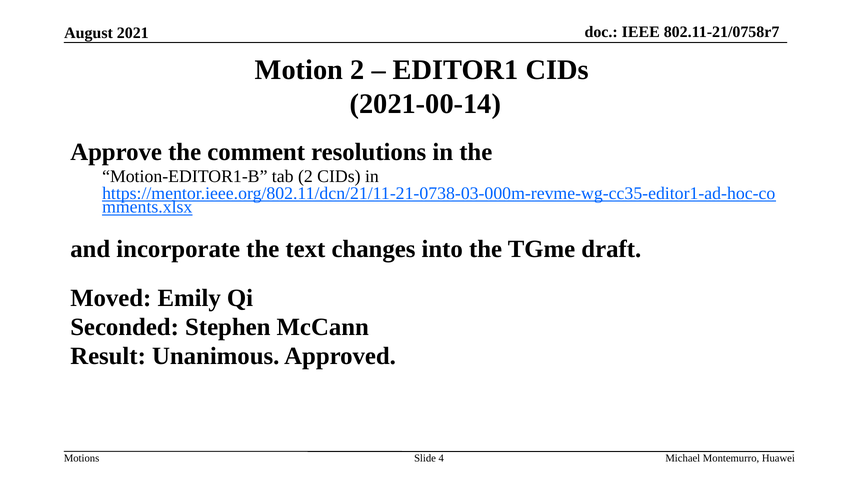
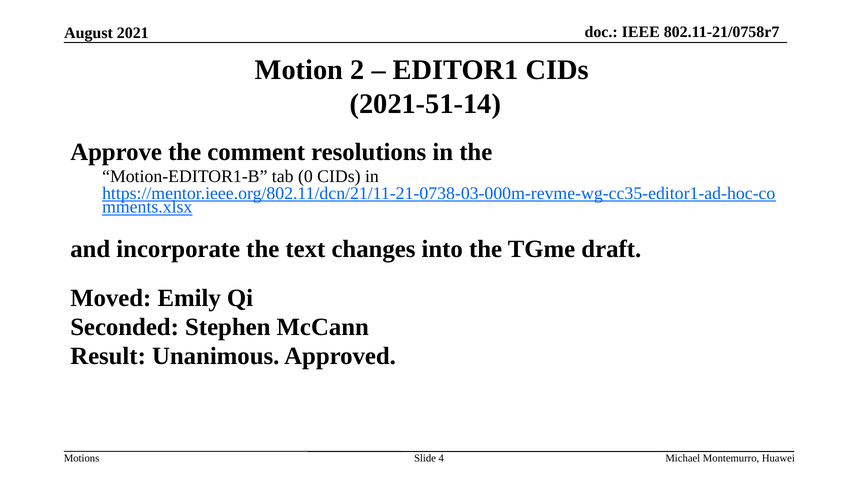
2021-00-14: 2021-00-14 -> 2021-51-14
tab 2: 2 -> 0
